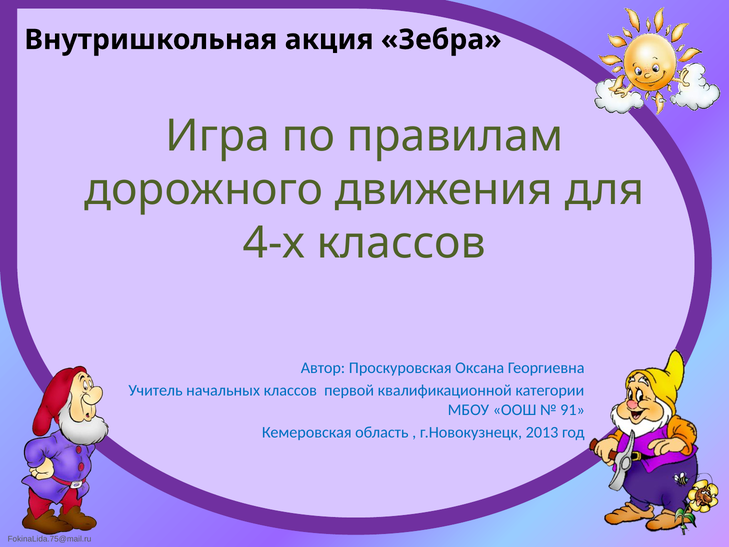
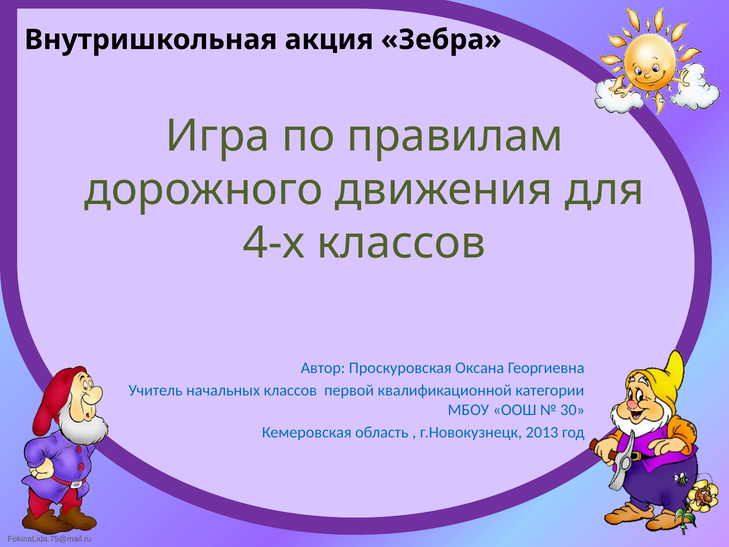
91: 91 -> 30
